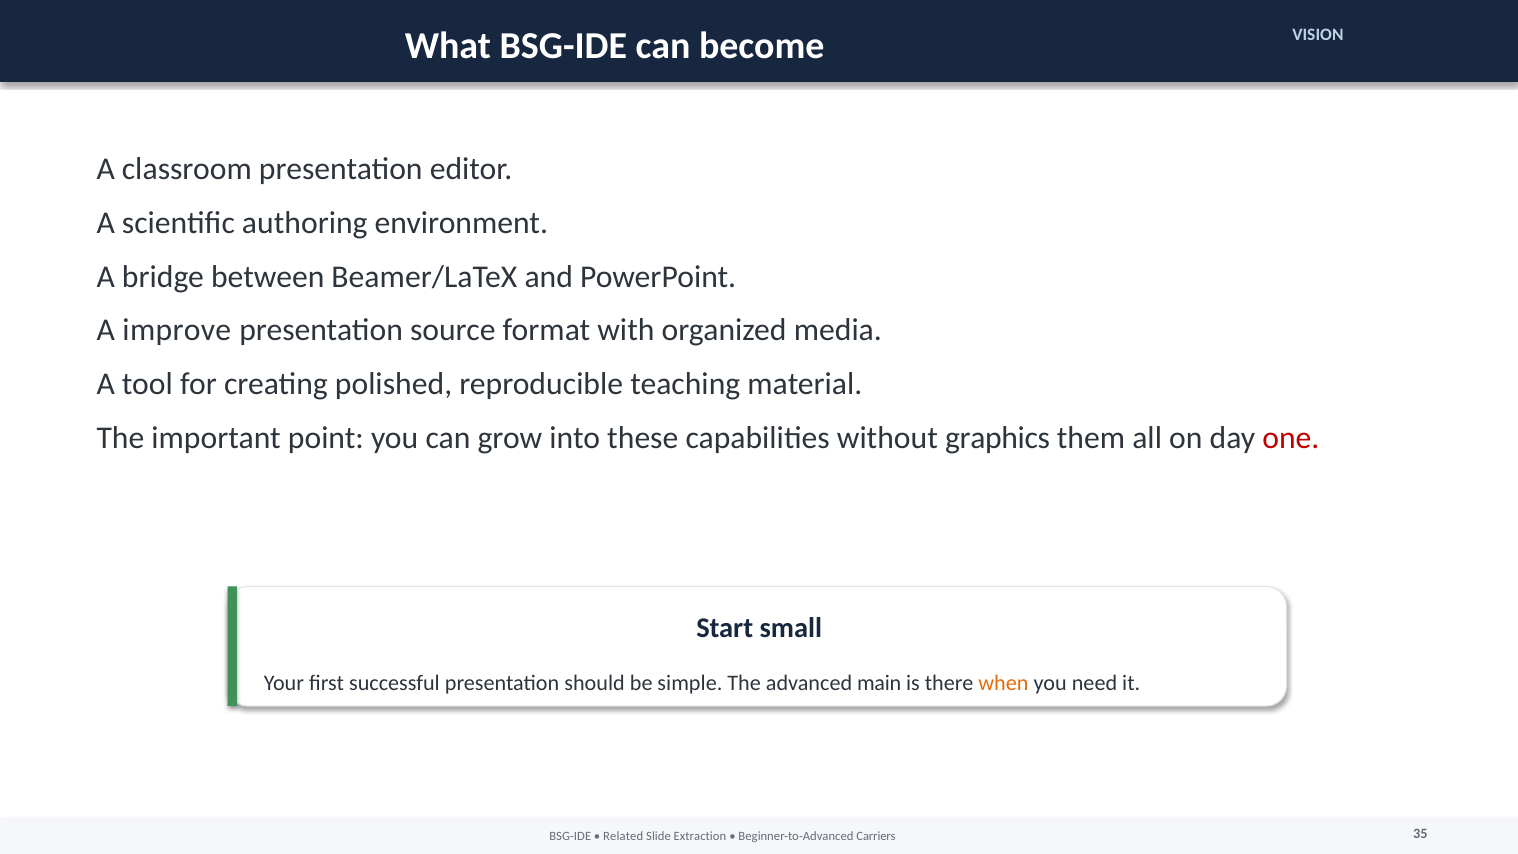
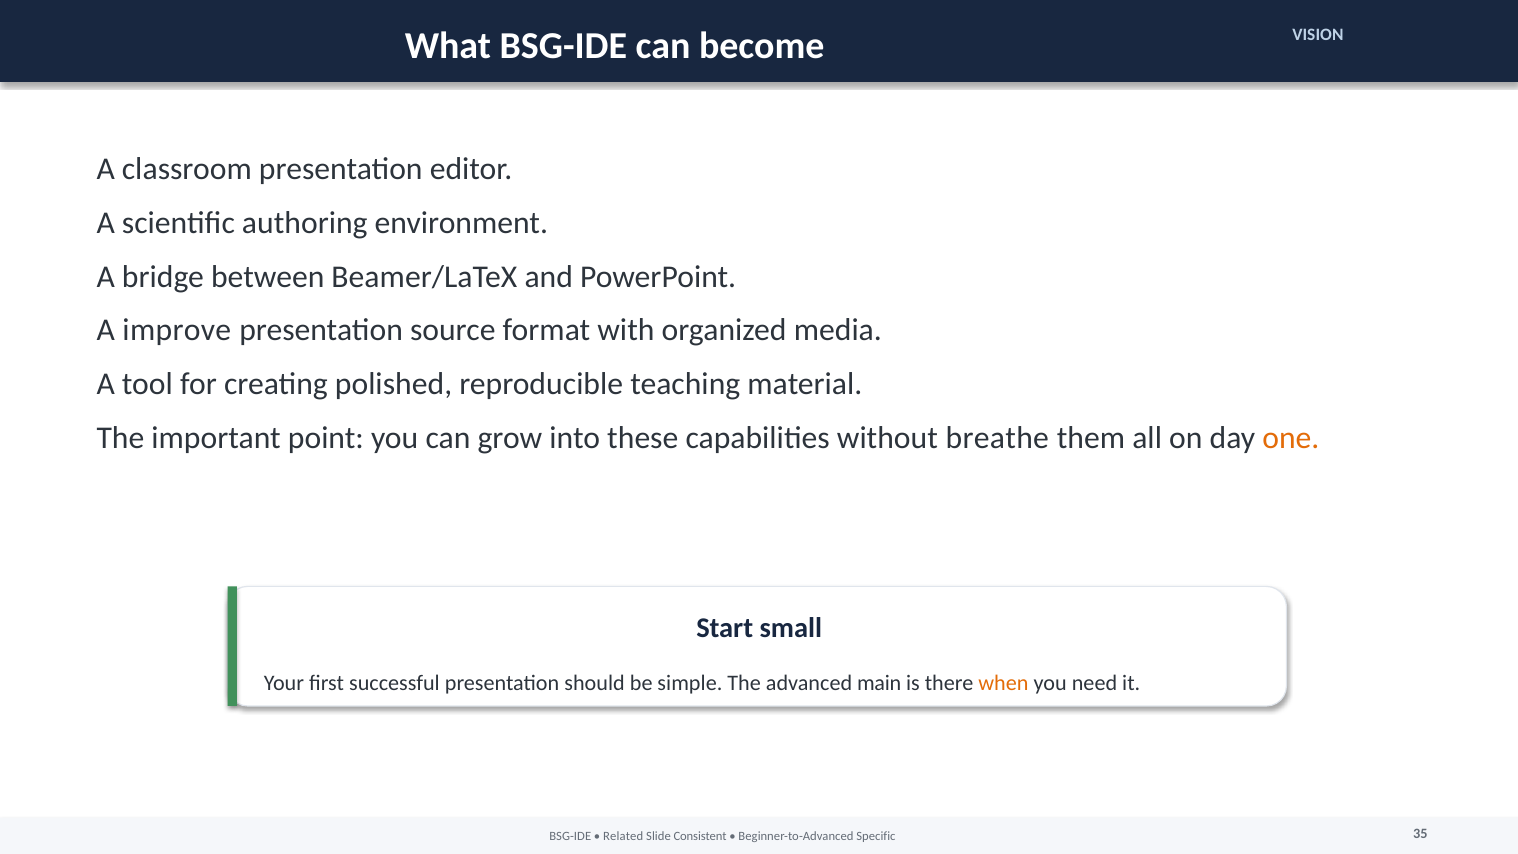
graphics: graphics -> breathe
one colour: red -> orange
Extraction: Extraction -> Consistent
Carriers: Carriers -> Specific
